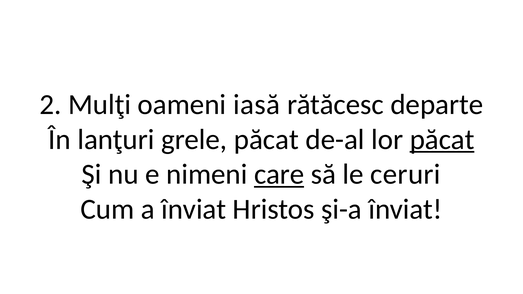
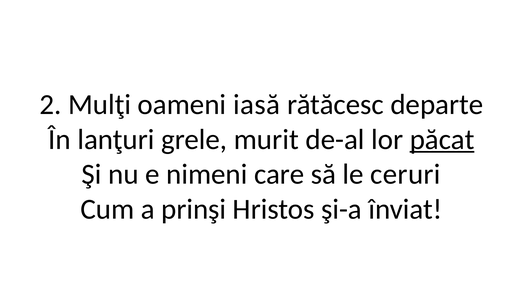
grele păcat: păcat -> murit
care underline: present -> none
a înviat: înviat -> prinşi
